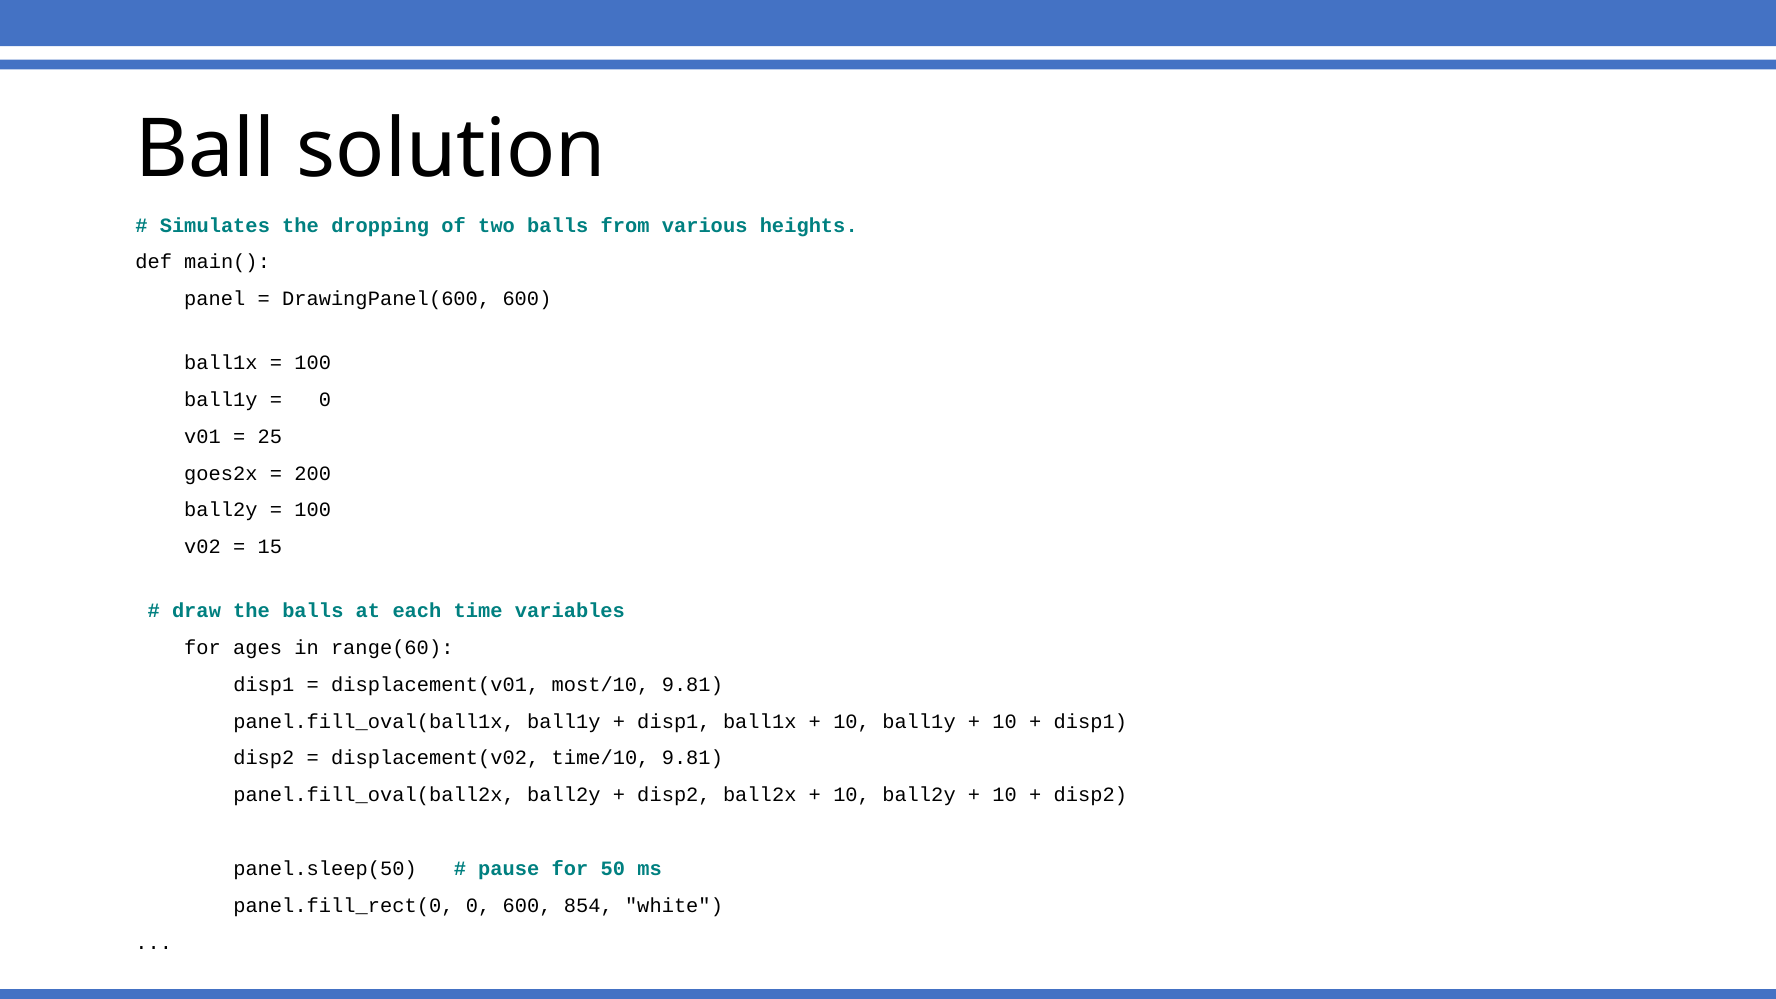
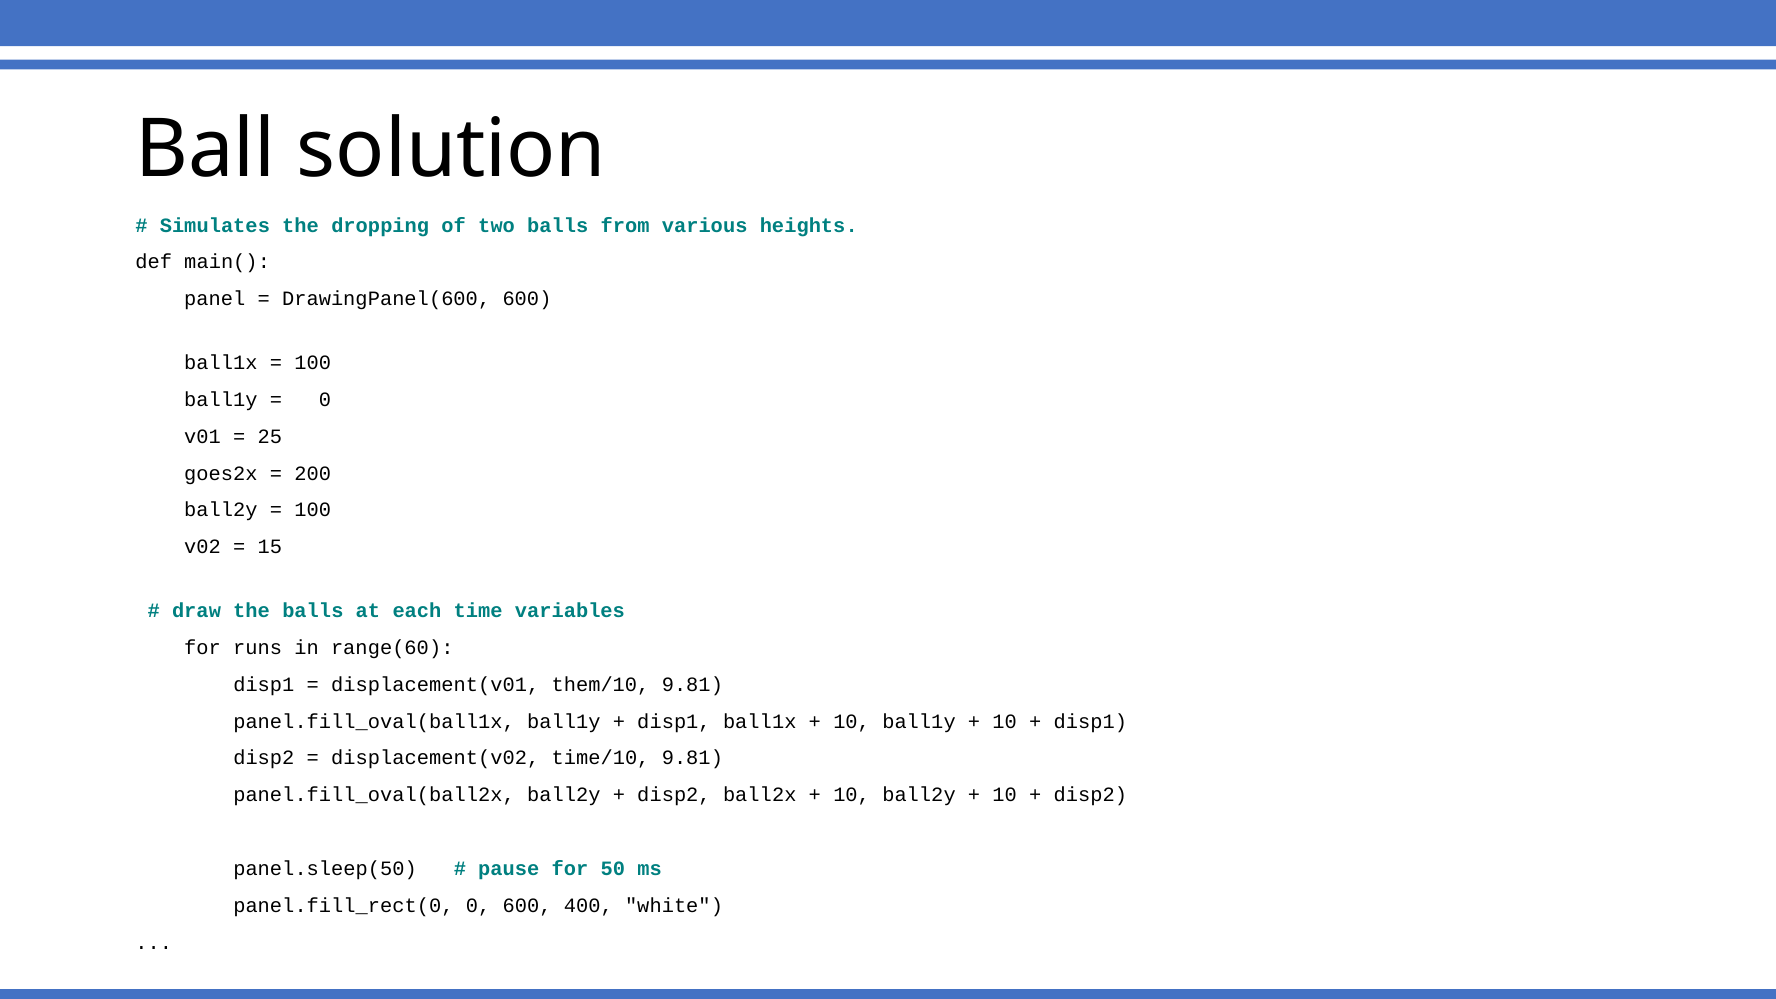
ages: ages -> runs
most/10: most/10 -> them/10
854: 854 -> 400
